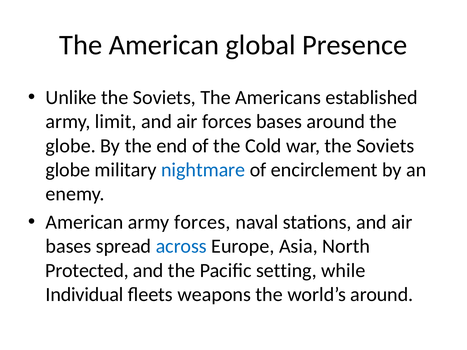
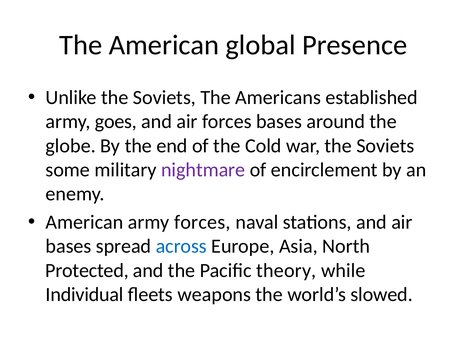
limit: limit -> goes
globe at (68, 170): globe -> some
nightmare colour: blue -> purple
setting: setting -> theory
world’s around: around -> slowed
